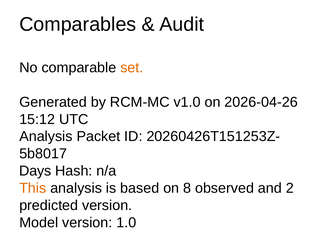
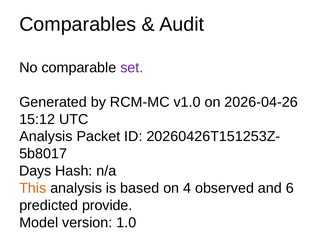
set colour: orange -> purple
8: 8 -> 4
2: 2 -> 6
predicted version: version -> provide
